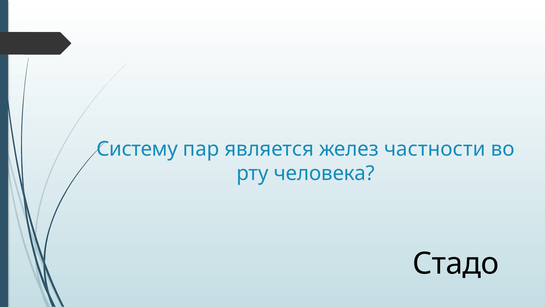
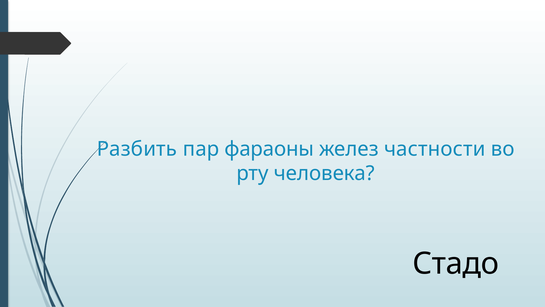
Систему: Систему -> Разбить
является: является -> фараоны
